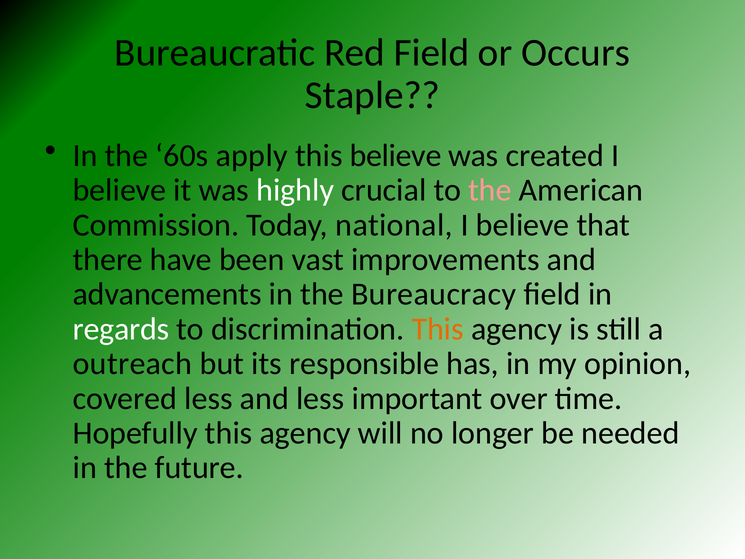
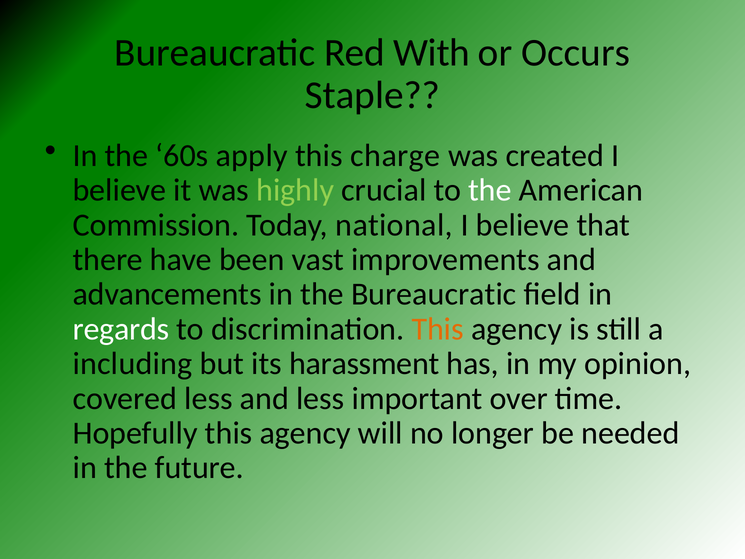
Red Field: Field -> With
this believe: believe -> charge
highly colour: white -> light green
the at (490, 190) colour: pink -> white
the Bureaucracy: Bureaucracy -> Bureaucratic
outreach: outreach -> including
responsible: responsible -> harassment
